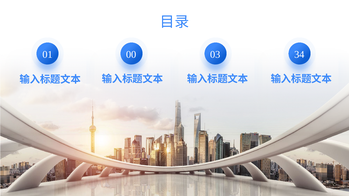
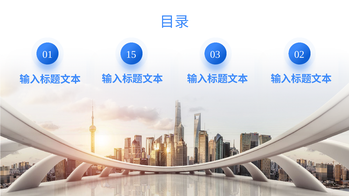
00: 00 -> 15
34: 34 -> 02
